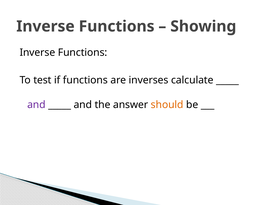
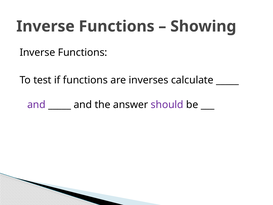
should colour: orange -> purple
